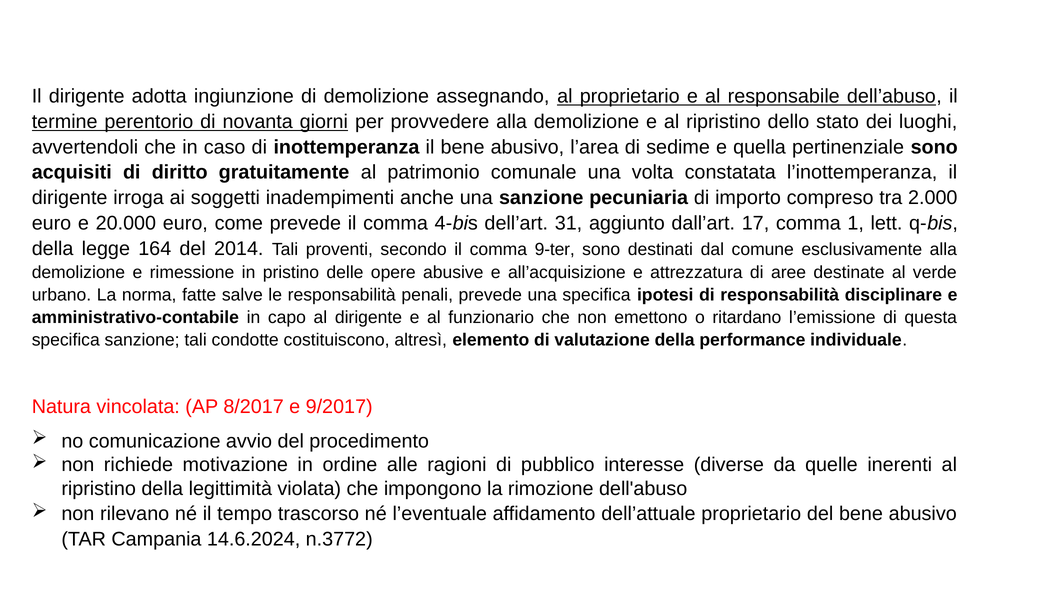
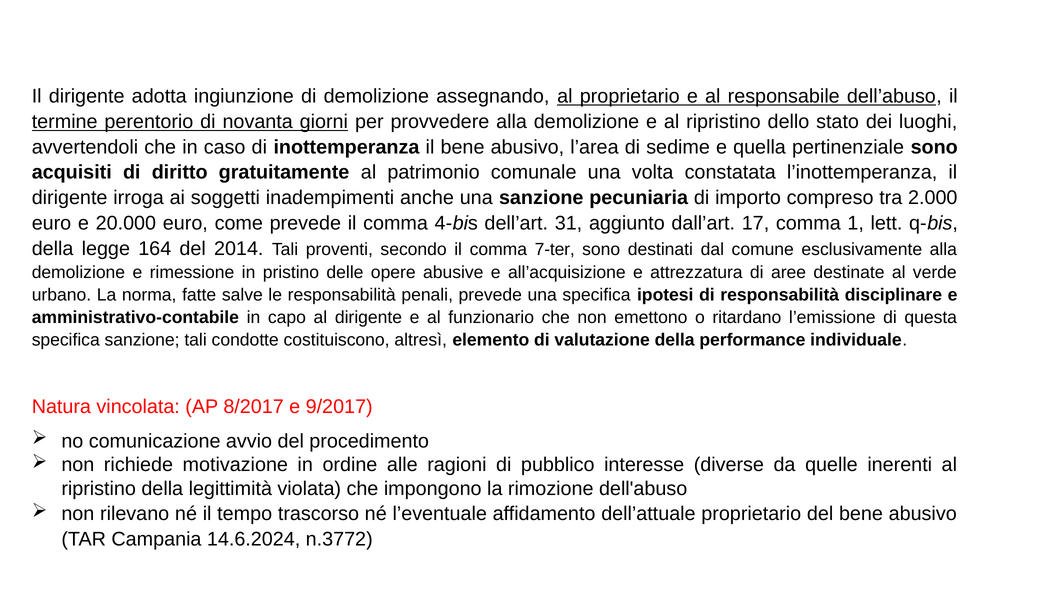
9-ter: 9-ter -> 7-ter
